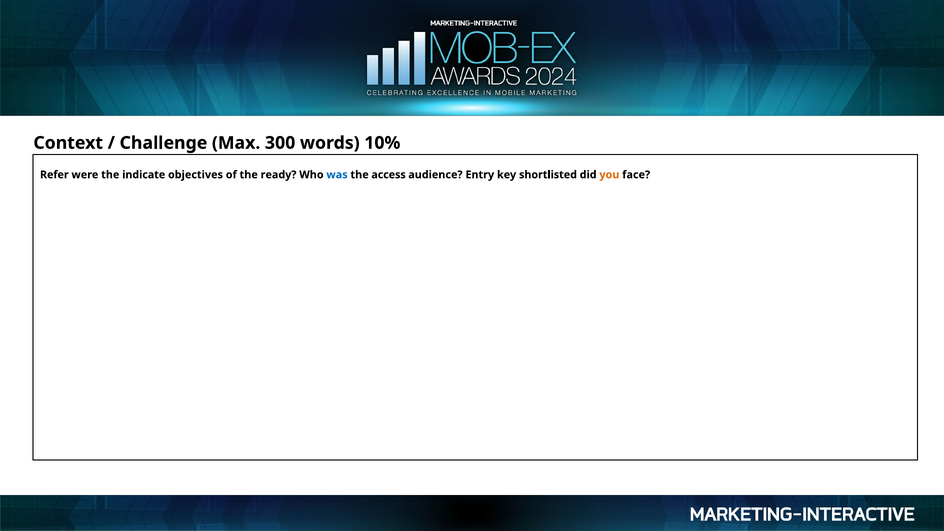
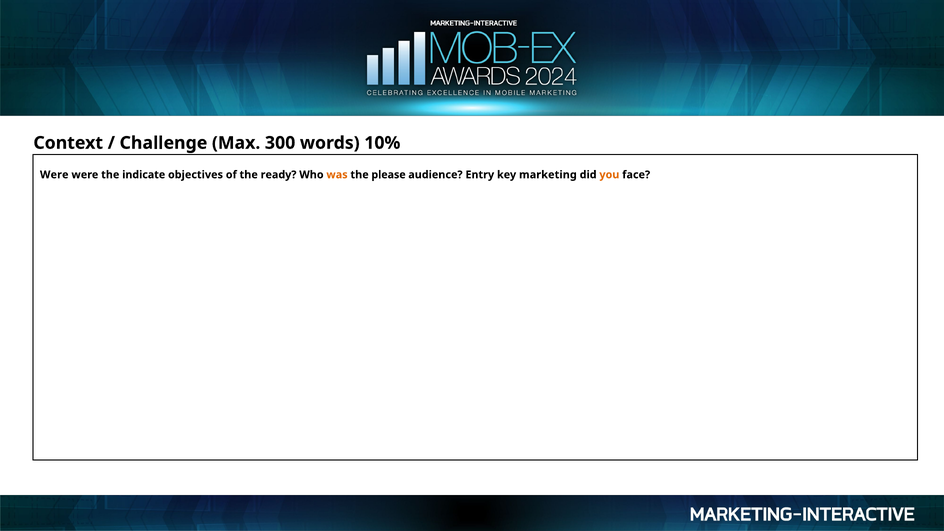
Refer at (54, 175): Refer -> Were
was colour: blue -> orange
access: access -> please
shortlisted: shortlisted -> marketing
